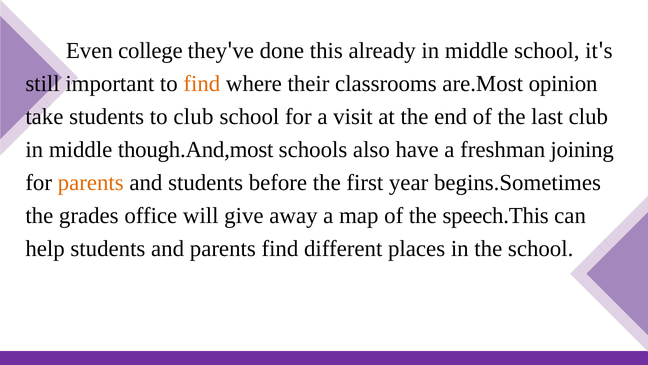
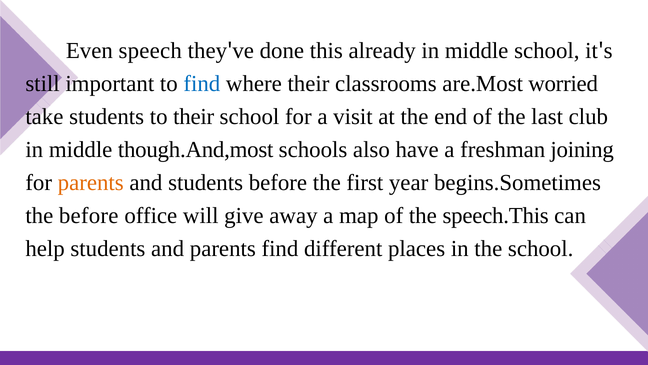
college: college -> speech
find at (202, 84) colour: orange -> blue
opinion: opinion -> worried
to club: club -> their
the grades: grades -> before
